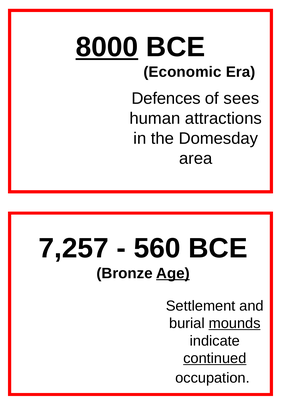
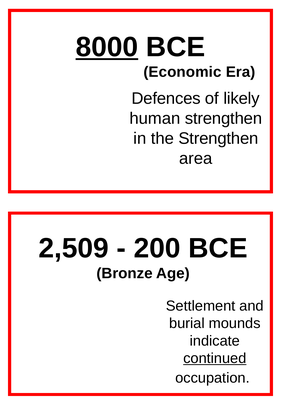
sees: sees -> likely
human attractions: attractions -> strengthen
the Domesday: Domesday -> Strengthen
7,257: 7,257 -> 2,509
560: 560 -> 200
Age underline: present -> none
mounds underline: present -> none
